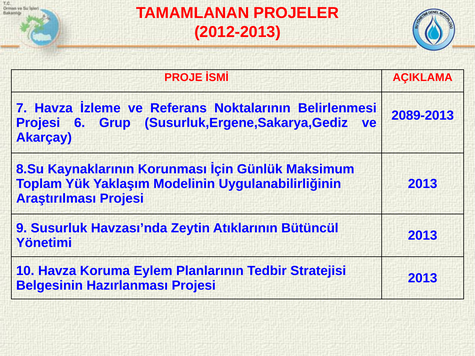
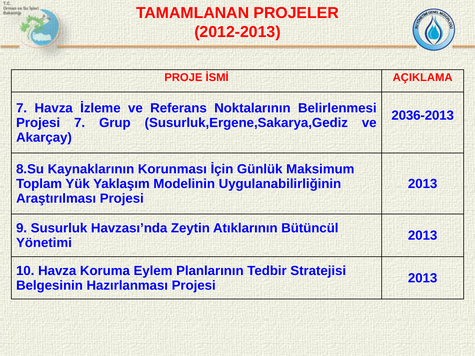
2089-2013: 2089-2013 -> 2036-2013
Projesi 6: 6 -> 7
